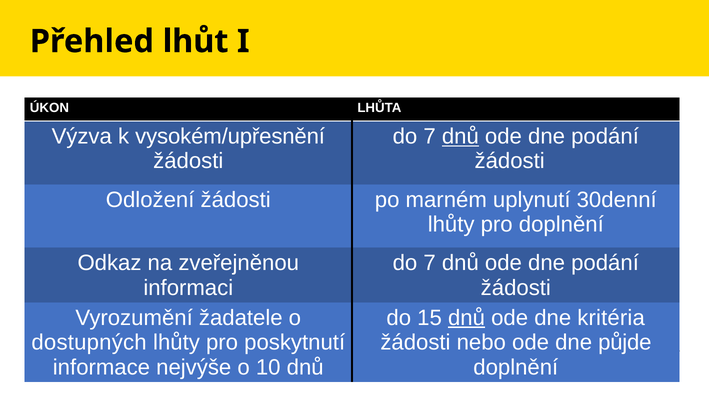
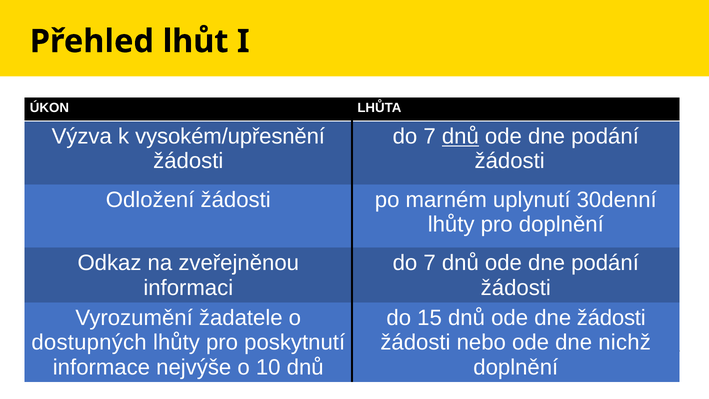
dnů at (467, 318) underline: present -> none
dne kritéria: kritéria -> žádosti
půjde: půjde -> nichž
